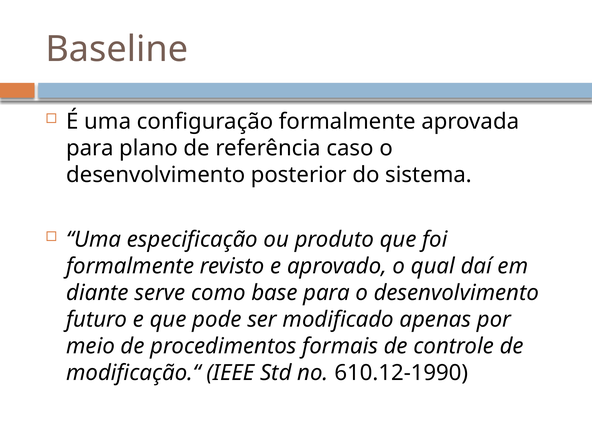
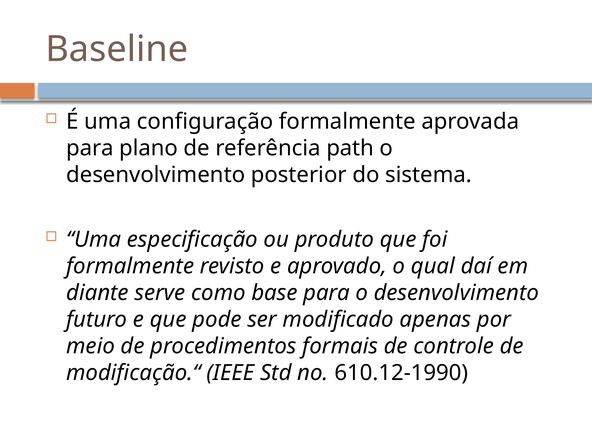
caso: caso -> path
